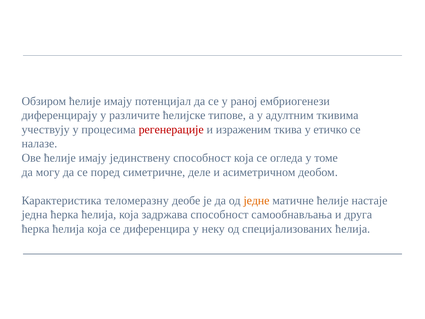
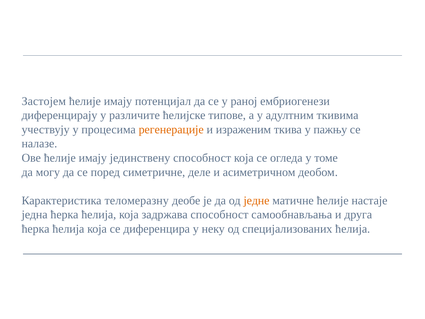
Обзиром: Обзиром -> Застојем
регенерације colour: red -> orange
етичко: етичко -> пажњу
